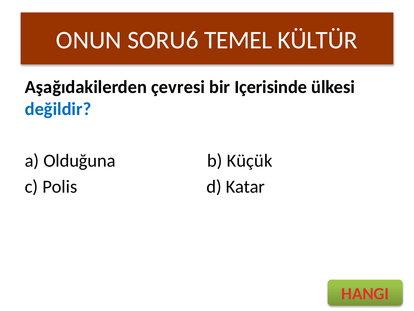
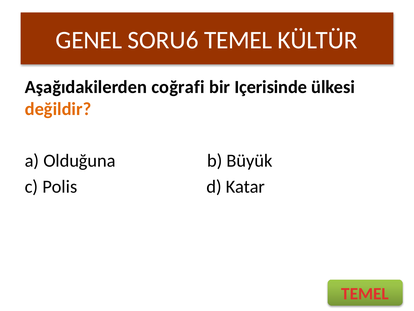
ONUN: ONUN -> GENEL
çevresi: çevresi -> coğrafi
değildir colour: blue -> orange
Küçük: Küçük -> Büyük
HANGI at (365, 293): HANGI -> TEMEL
